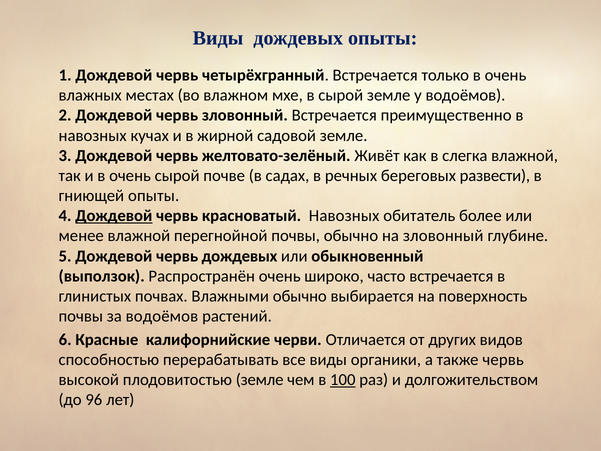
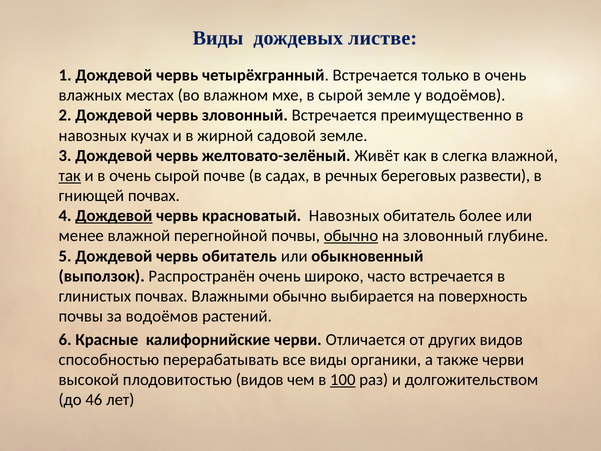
дождевых опыты: опыты -> листве
так underline: none -> present
гниющей опыты: опыты -> почвах
обычно at (351, 236) underline: none -> present
червь дождевых: дождевых -> обитатель
также червь: червь -> черви
плодовитостью земле: земле -> видов
96: 96 -> 46
